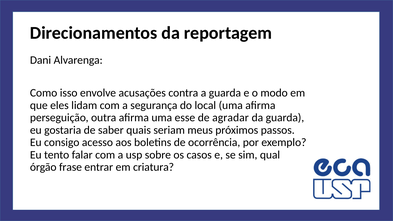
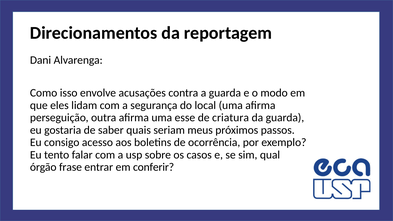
agradar: agradar -> criatura
criatura: criatura -> conferir
